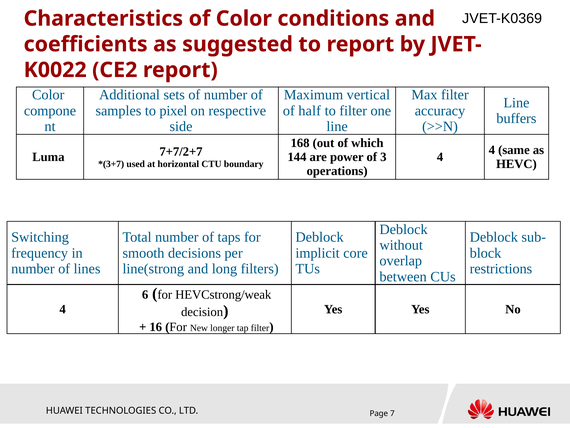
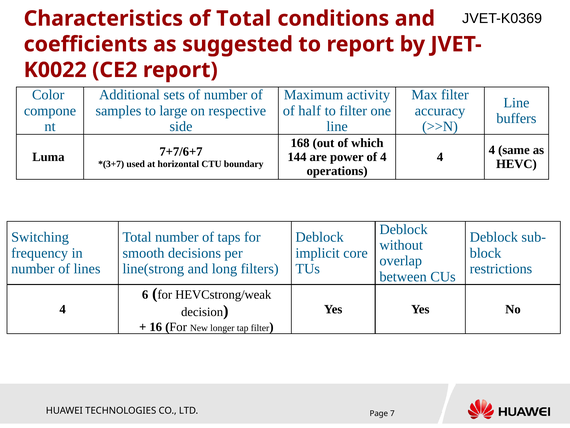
of Color: Color -> Total
vertical: vertical -> activity
pixel: pixel -> large
7+7/2+7: 7+7/2+7 -> 7+7/6+7
of 3: 3 -> 4
